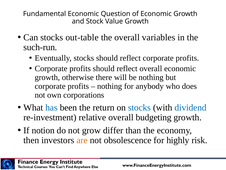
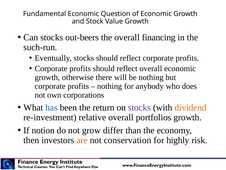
out-table: out-table -> out-beers
variables: variables -> financing
stocks at (139, 107) colour: blue -> purple
dividend colour: blue -> orange
budgeting: budgeting -> portfolios
obsolescence: obsolescence -> conservation
